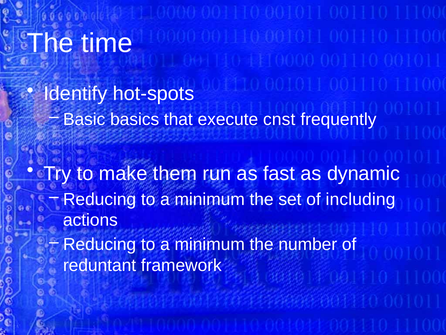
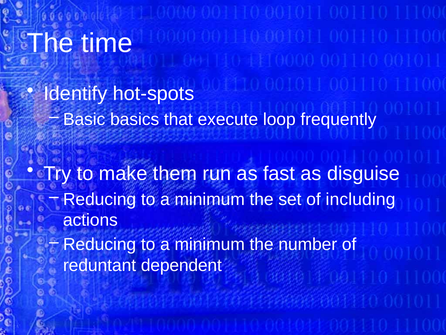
cnst: cnst -> loop
dynamic: dynamic -> disguise
framework: framework -> dependent
